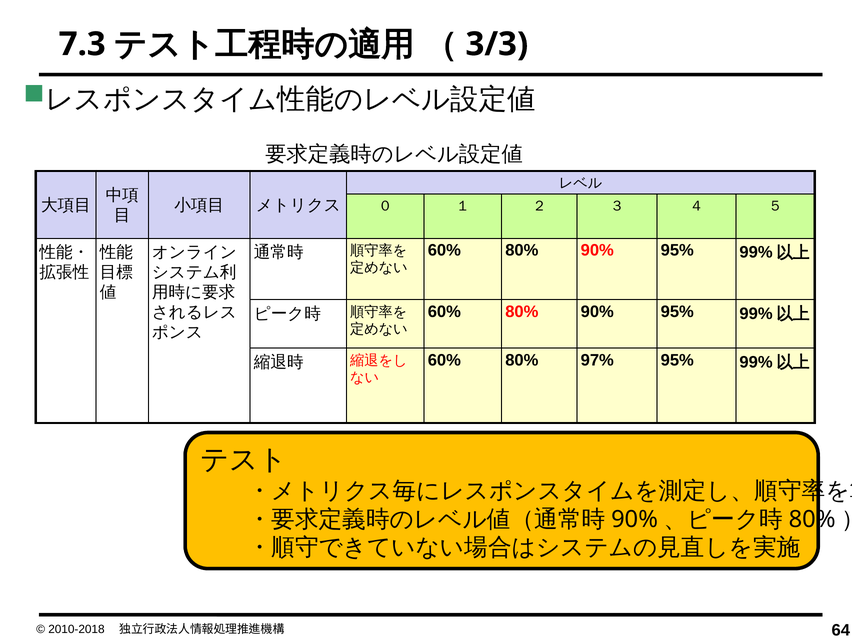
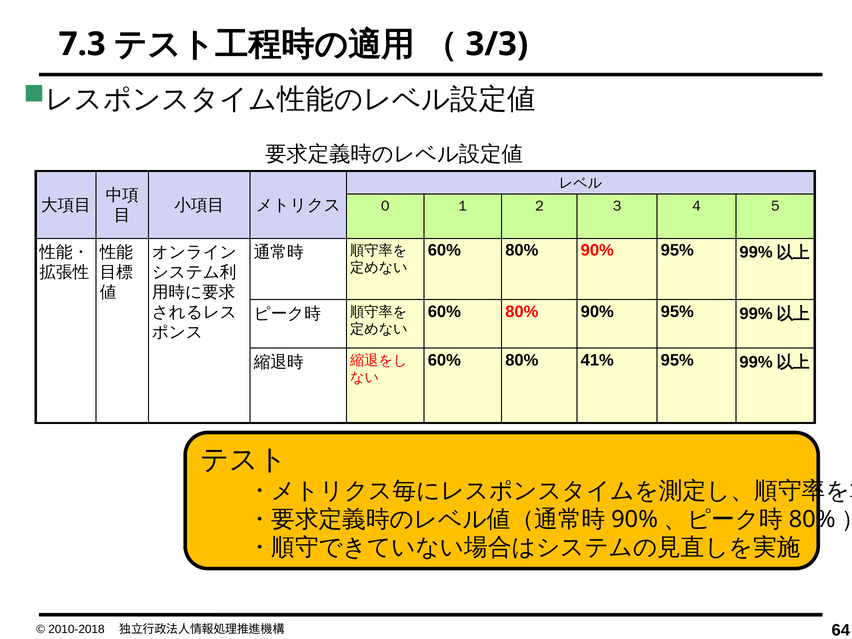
97%: 97% -> 41%
